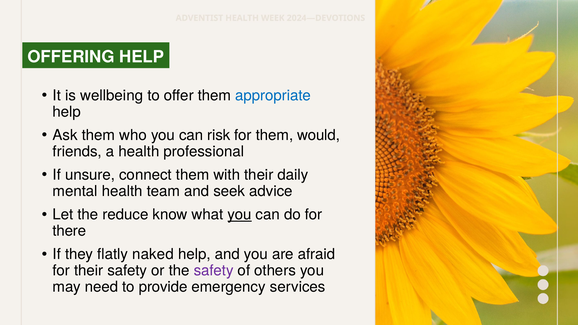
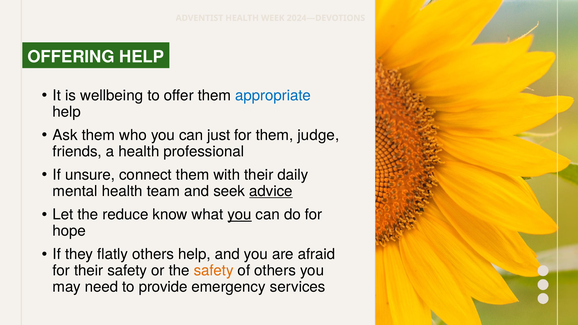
risk: risk -> just
would: would -> judge
advice underline: none -> present
there: there -> hope
flatly naked: naked -> others
safety at (214, 271) colour: purple -> orange
